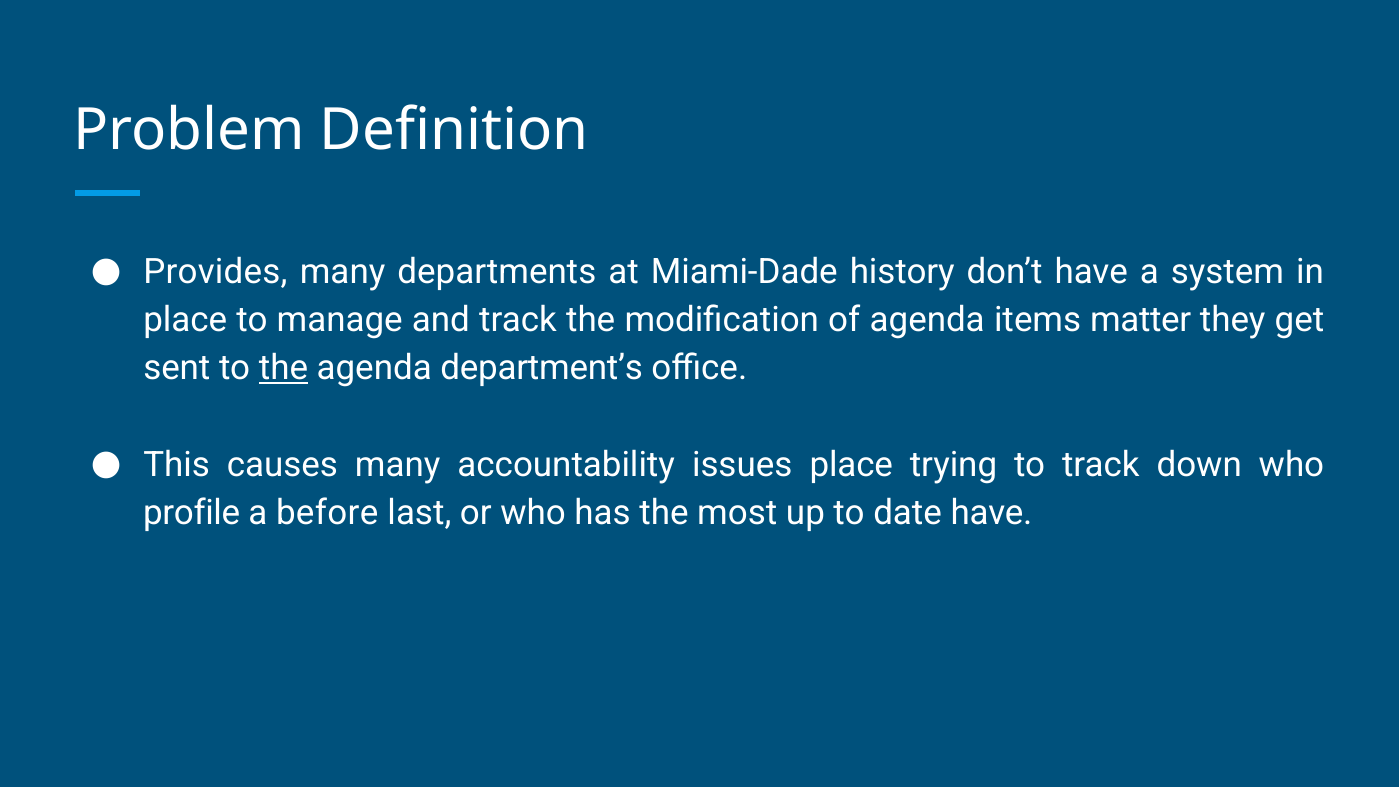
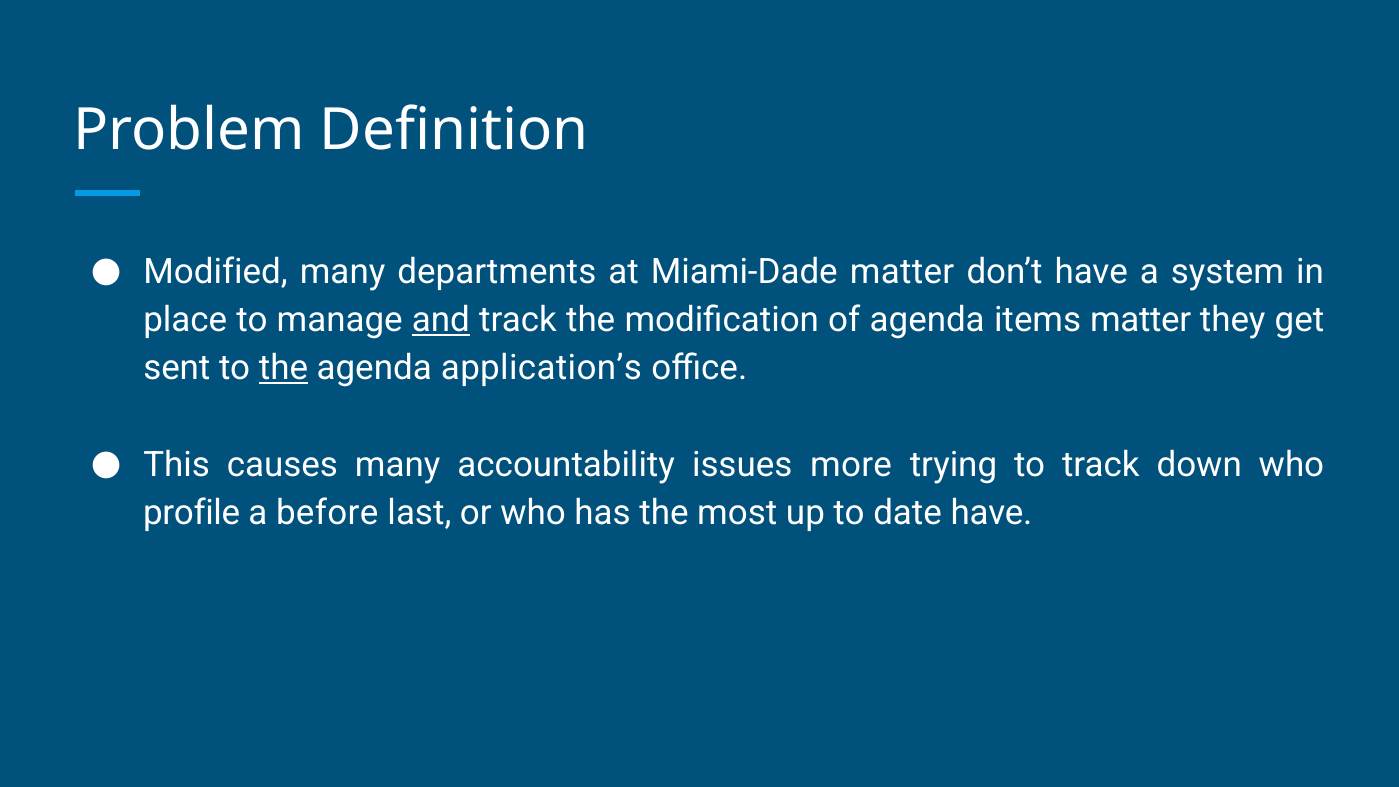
Provides: Provides -> Modified
Miami-Dade history: history -> matter
and underline: none -> present
department’s: department’s -> application’s
issues place: place -> more
